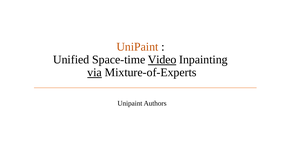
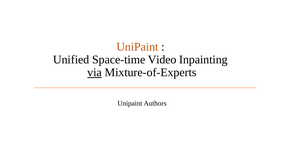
Video underline: present -> none
